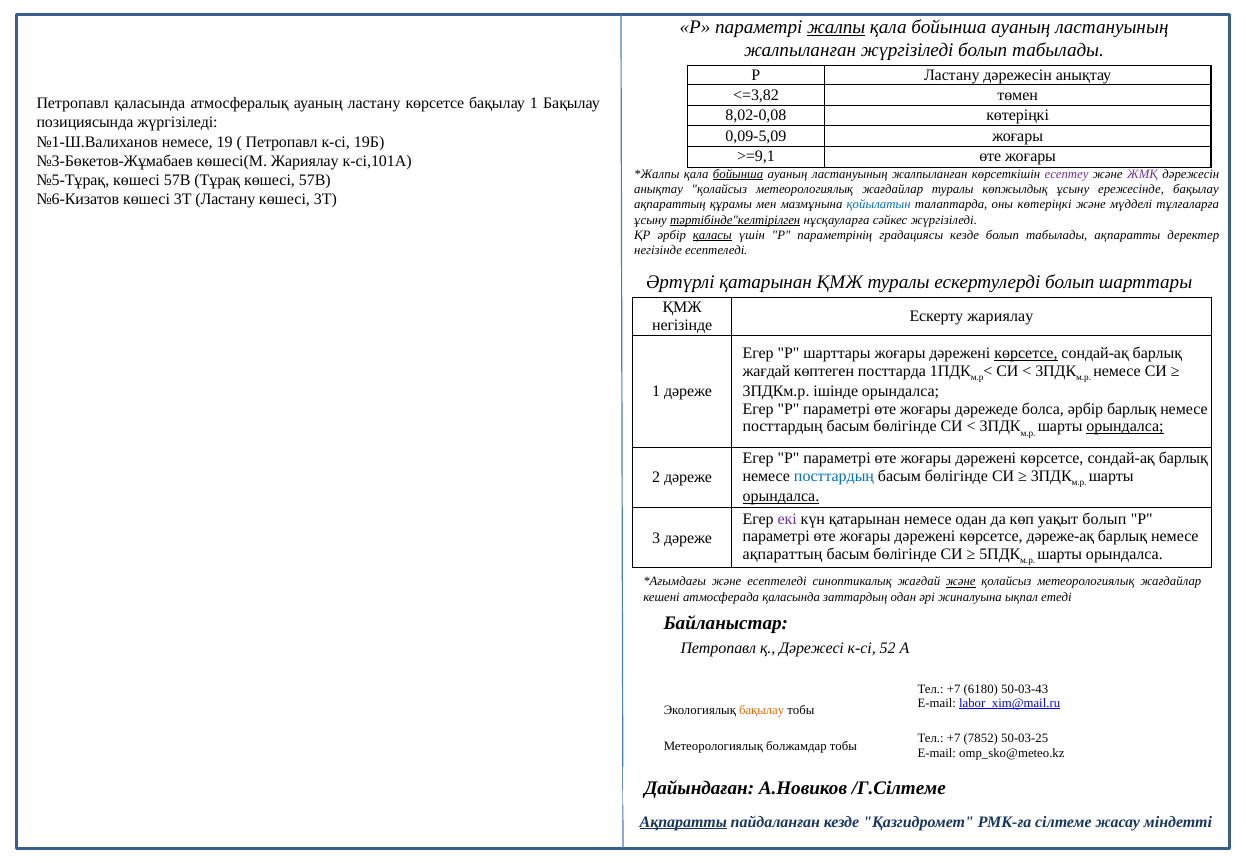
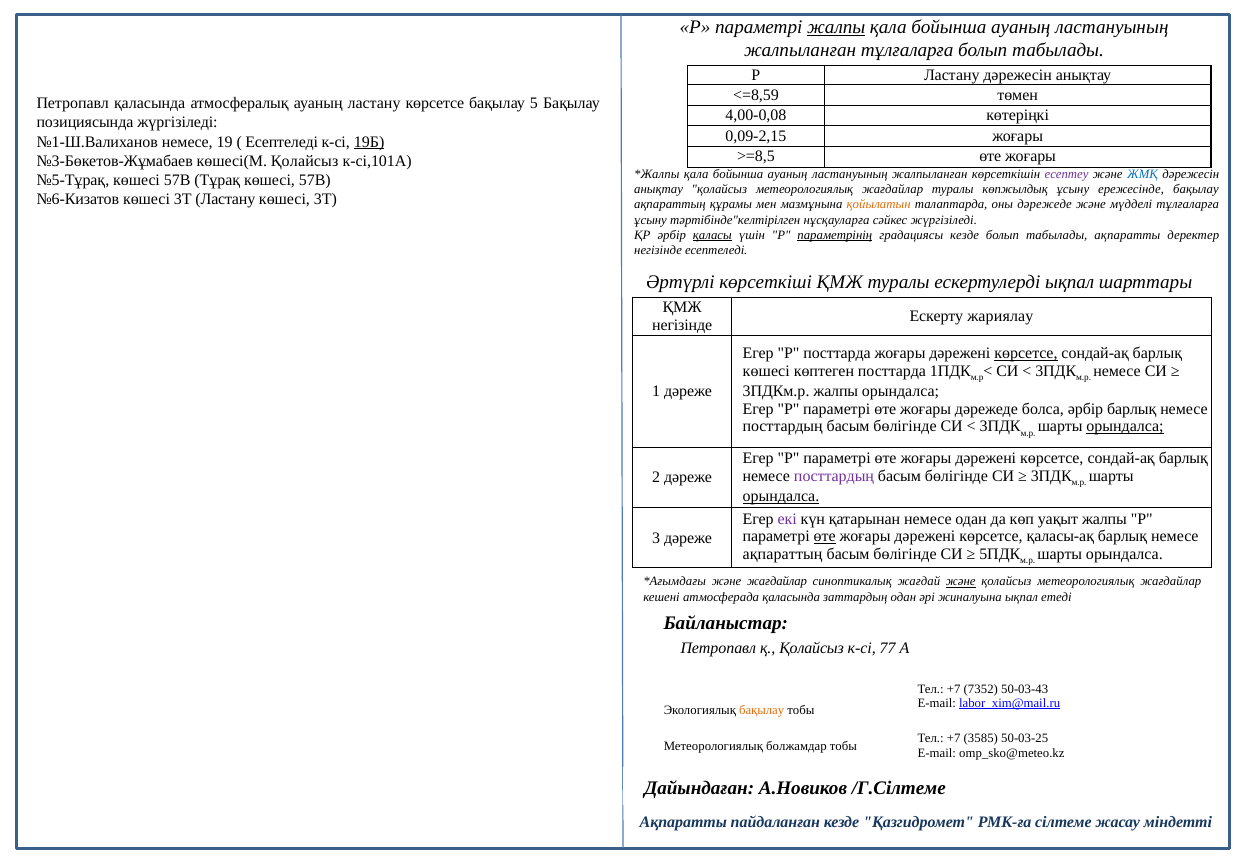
жалпыланған жүргізіледі: жүргізіледі -> тұлғаларға
<=3,82: <=3,82 -> <=8,59
бақылау 1: 1 -> 5
8,02-0,08: 8,02-0,08 -> 4,00-0,08
0,09-5,09: 0,09-5,09 -> 0,09-2,15
Петропавл at (282, 142): Петропавл -> Есептеледі
19Б underline: none -> present
>=9,1: >=9,1 -> >=8,5
көшесі(М Жариялау: Жариялау -> Қолайсыз
бойынша at (738, 174) underline: present -> none
ЖМҚ colour: purple -> blue
қойылатын colour: blue -> orange
оны көтеріңкі: көтеріңкі -> дәрежеде
тәртібінде"келтірілген underline: present -> none
параметрінің underline: none -> present
Әртүрлі қатарынан: қатарынан -> көрсеткіші
ескертулерді болып: болып -> ықпал
Р шарттары: шарттары -> посттарда
жағдай at (766, 371): жағдай -> көшесі
3ПДКм.р ішінде: ішінде -> жалпы
посттардың at (834, 476) colour: blue -> purple
уақыт болып: болып -> жалпы
өте at (825, 536) underline: none -> present
дәреже-ақ: дәреже-ақ -> қаласы-ақ
және есептеледі: есептеледі -> жағдайлар
қ Дәрежесі: Дәрежесі -> Қолайсыз
52: 52 -> 77
6180: 6180 -> 7352
7852: 7852 -> 3585
Ақпаратты at (683, 821) underline: present -> none
